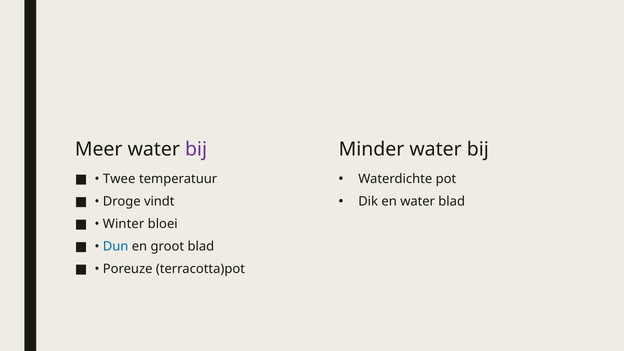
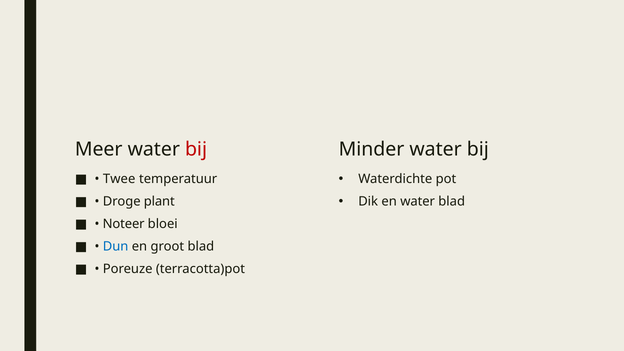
bij at (196, 149) colour: purple -> red
vindt: vindt -> plant
Winter: Winter -> Noteer
